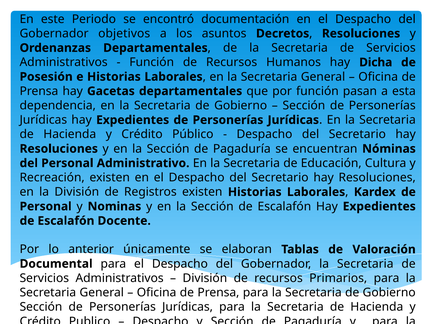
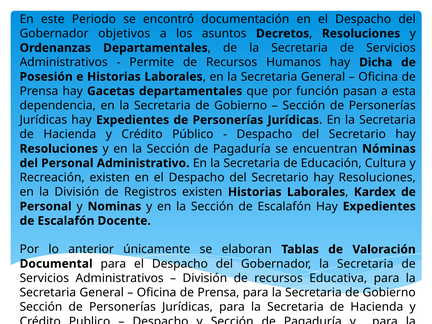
Función at (152, 62): Función -> Permite
Primarios: Primarios -> Educativa
